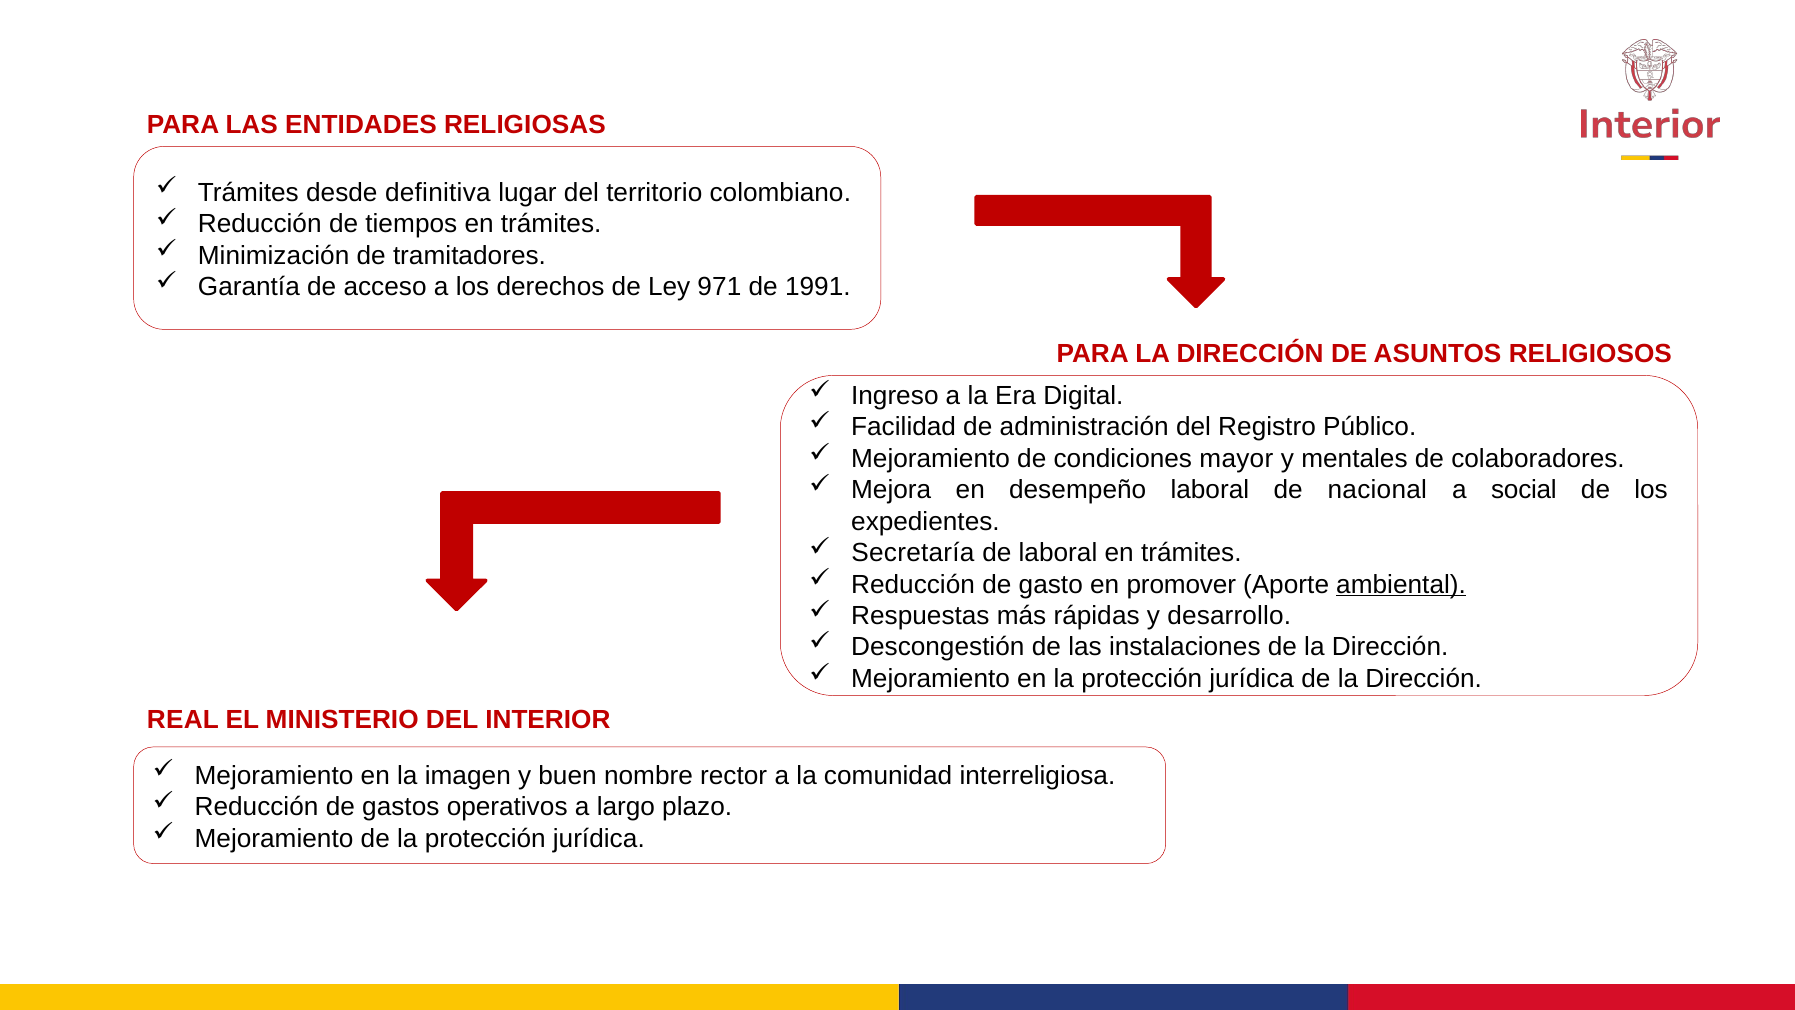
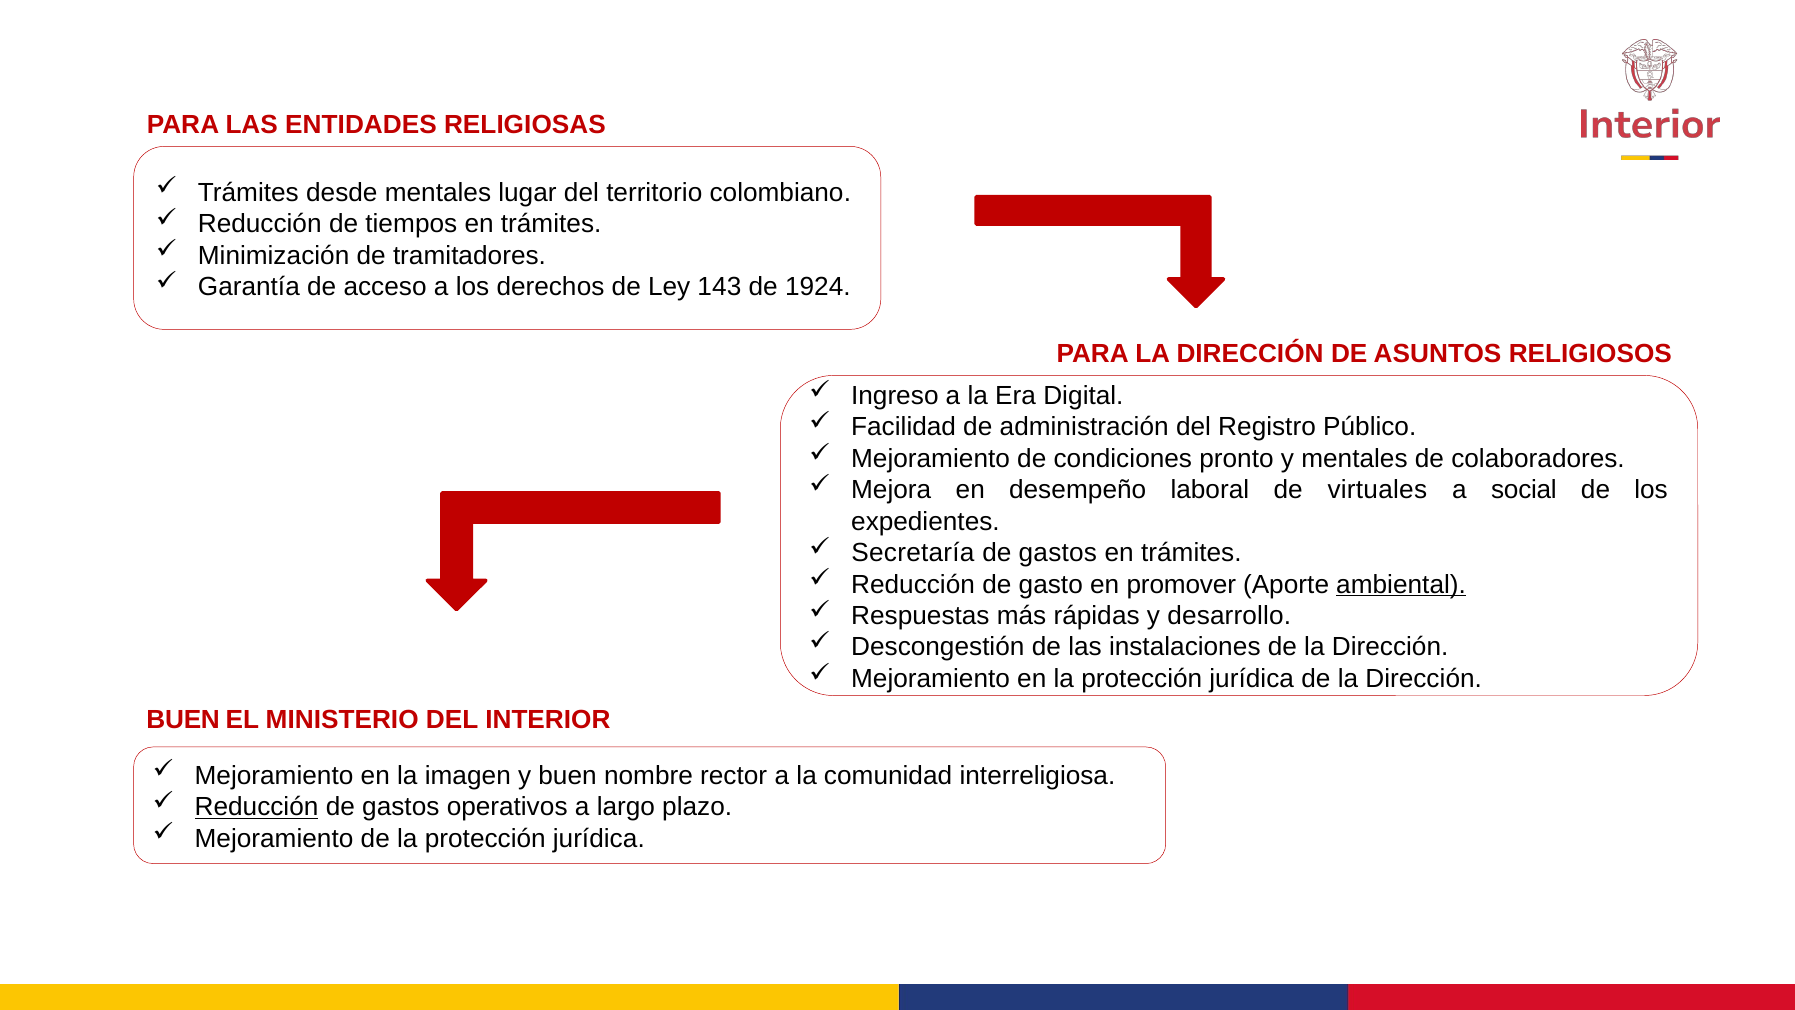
desde definitiva: definitiva -> mentales
971: 971 -> 143
1991: 1991 -> 1924
mayor: mayor -> pronto
nacional: nacional -> virtuales
laboral at (1058, 553): laboral -> gastos
REAL at (183, 719): REAL -> BUEN
Reducción at (257, 807) underline: none -> present
